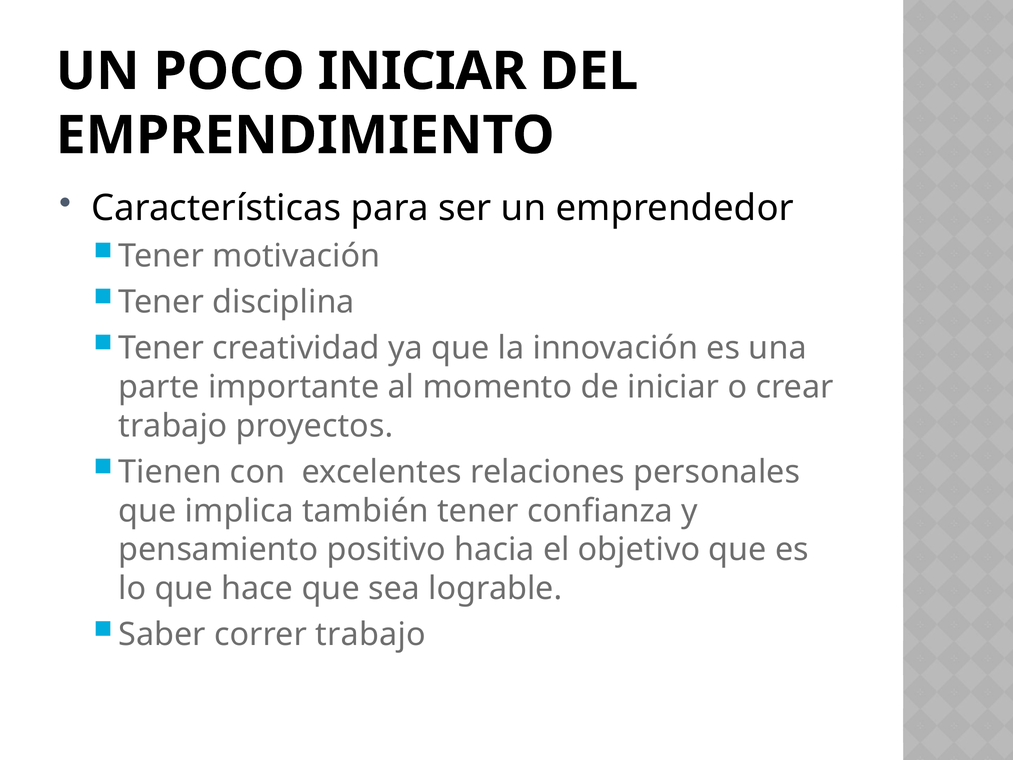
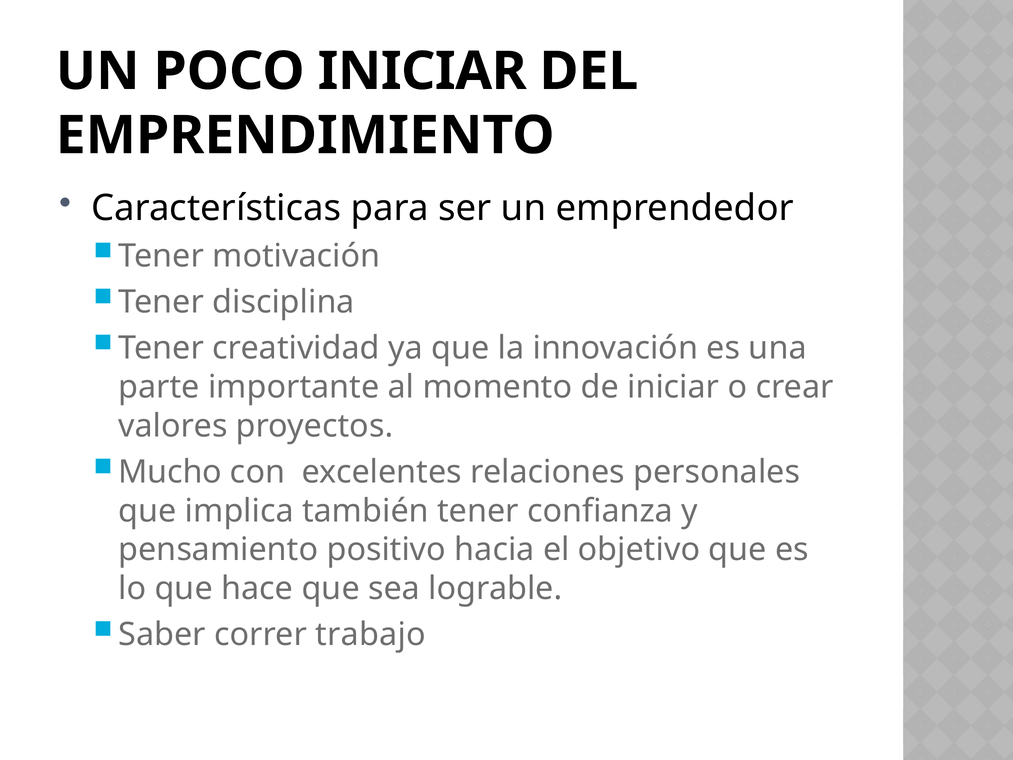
trabajo at (173, 426): trabajo -> valores
Tienen: Tienen -> Mucho
